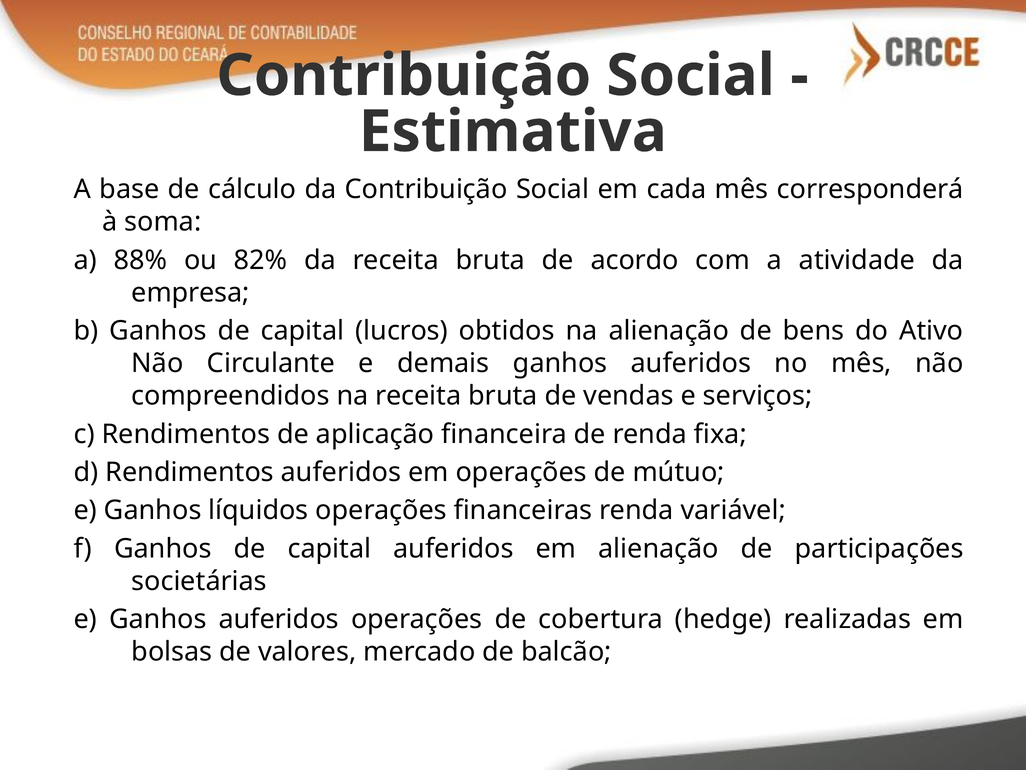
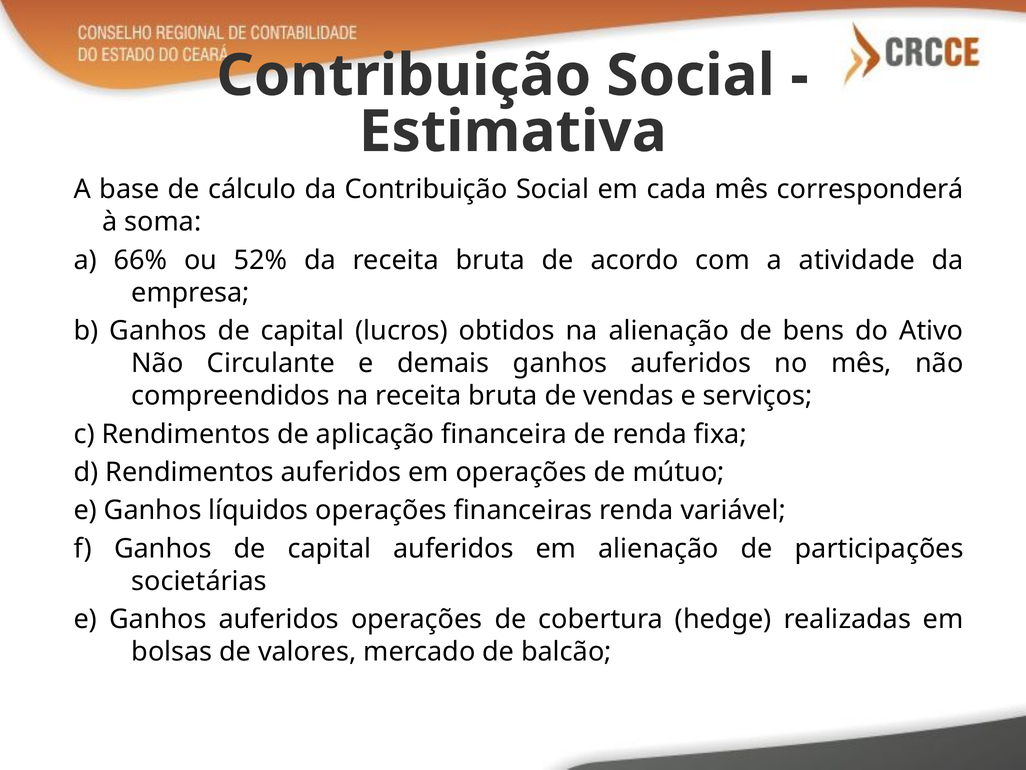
88%: 88% -> 66%
82%: 82% -> 52%
